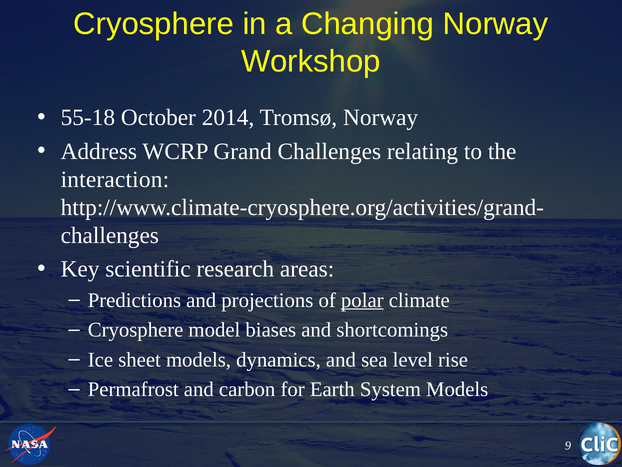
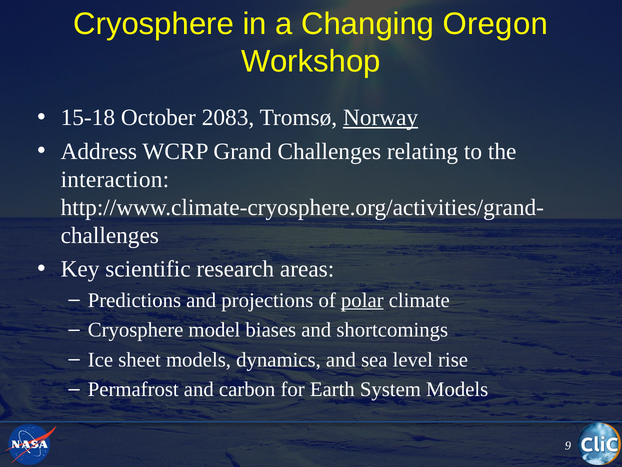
Changing Norway: Norway -> Oregon
55-18: 55-18 -> 15-18
2014: 2014 -> 2083
Norway at (381, 118) underline: none -> present
